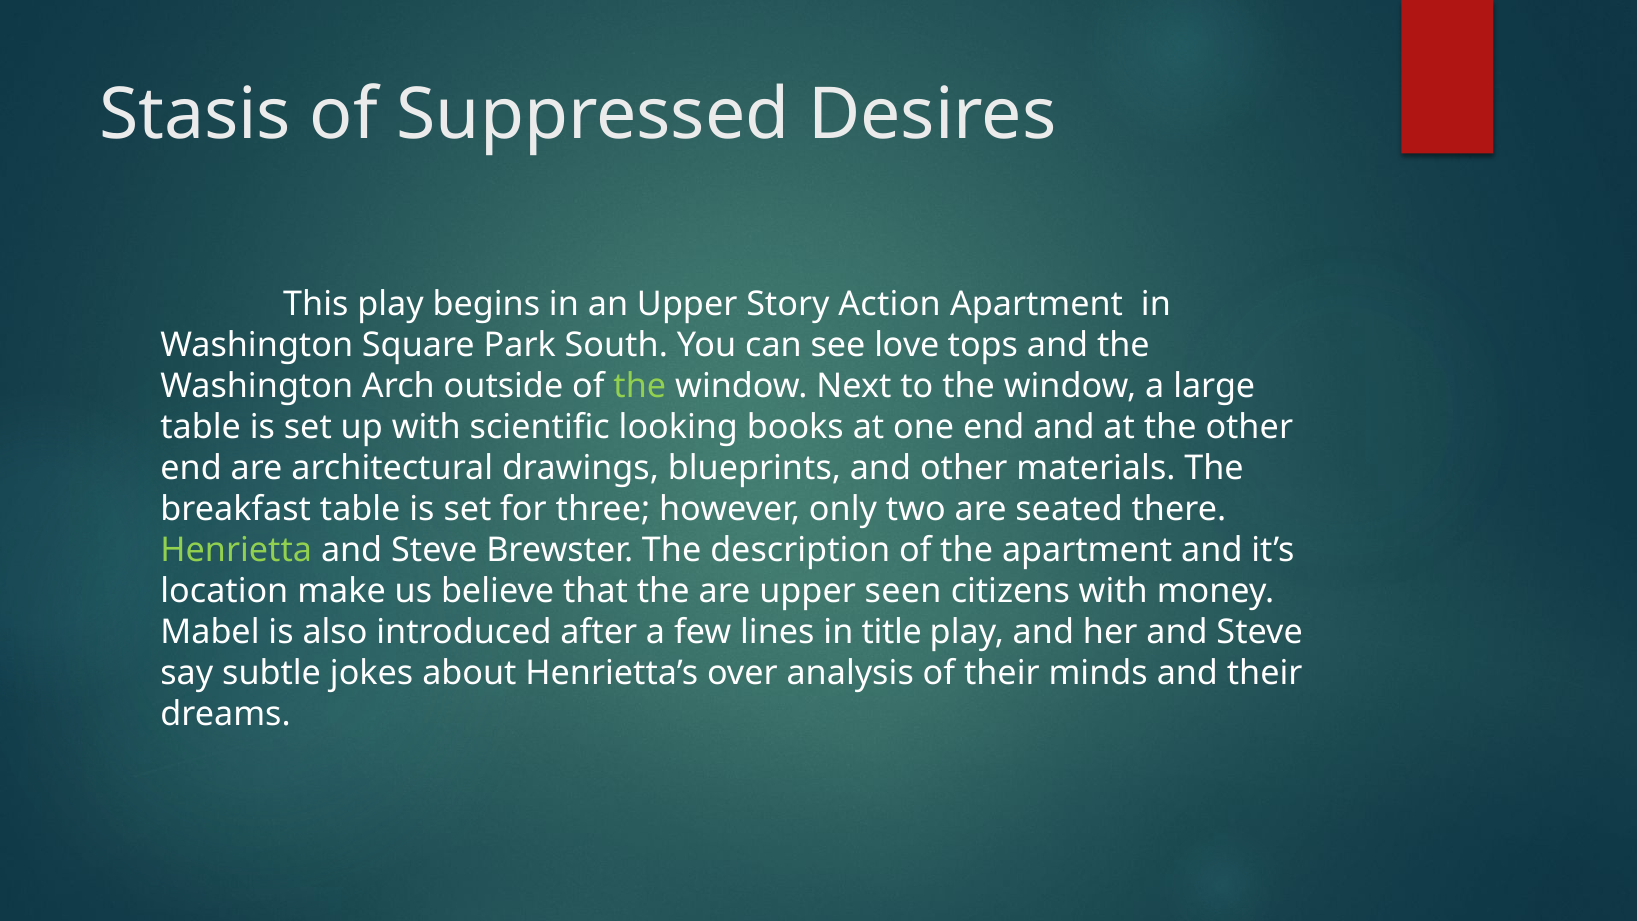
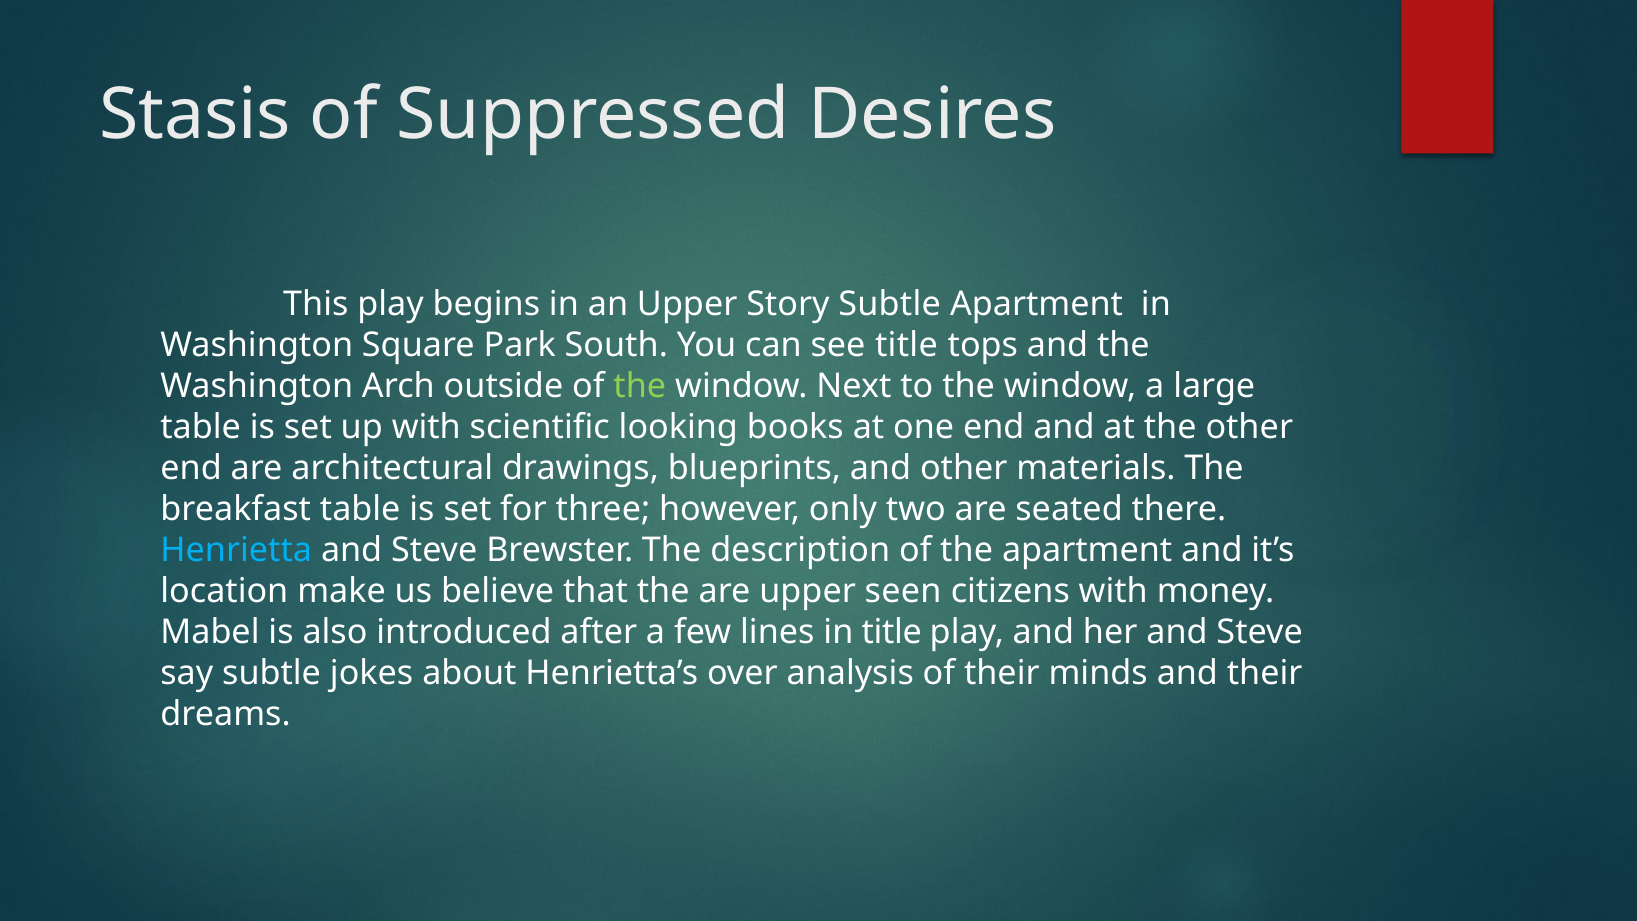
Story Action: Action -> Subtle
see love: love -> title
Henrietta colour: light green -> light blue
